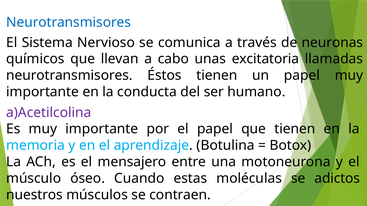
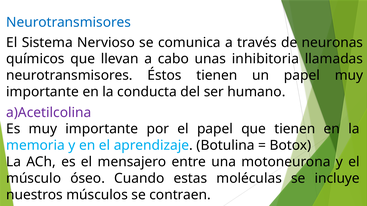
excitatoria: excitatoria -> inhibitoria
adictos: adictos -> incluye
